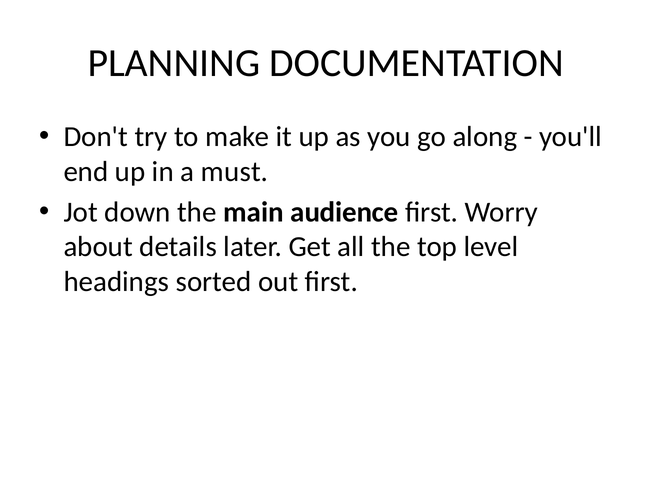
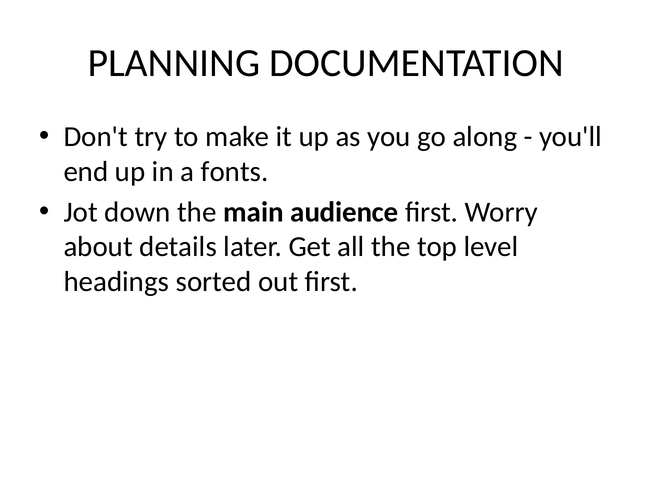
must: must -> fonts
